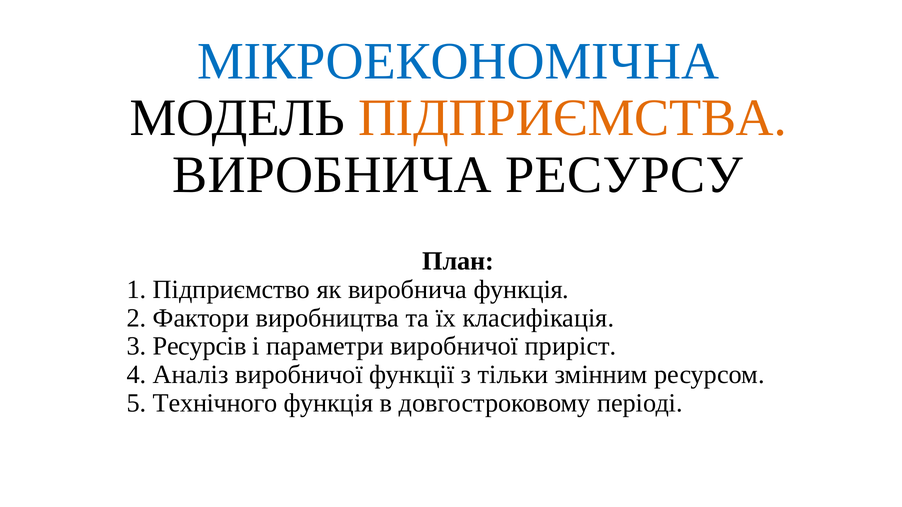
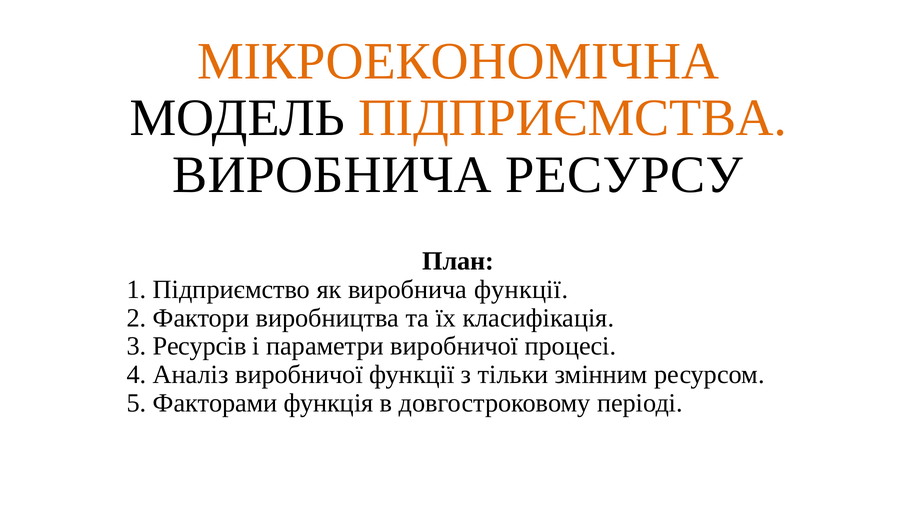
МІКРОЕКОНОМІЧНА colour: blue -> orange
виробнича функція: функція -> функції
приріст: приріст -> процесі
Технічного: Технічного -> Факторами
